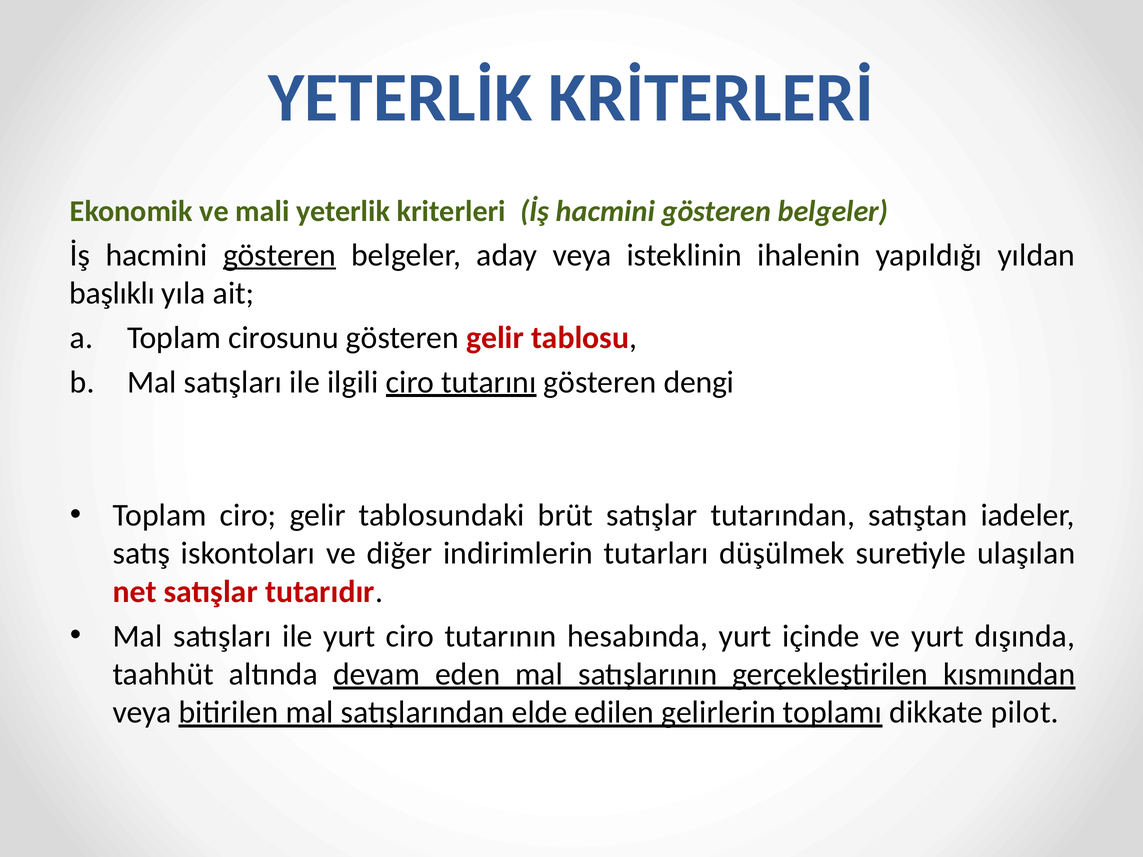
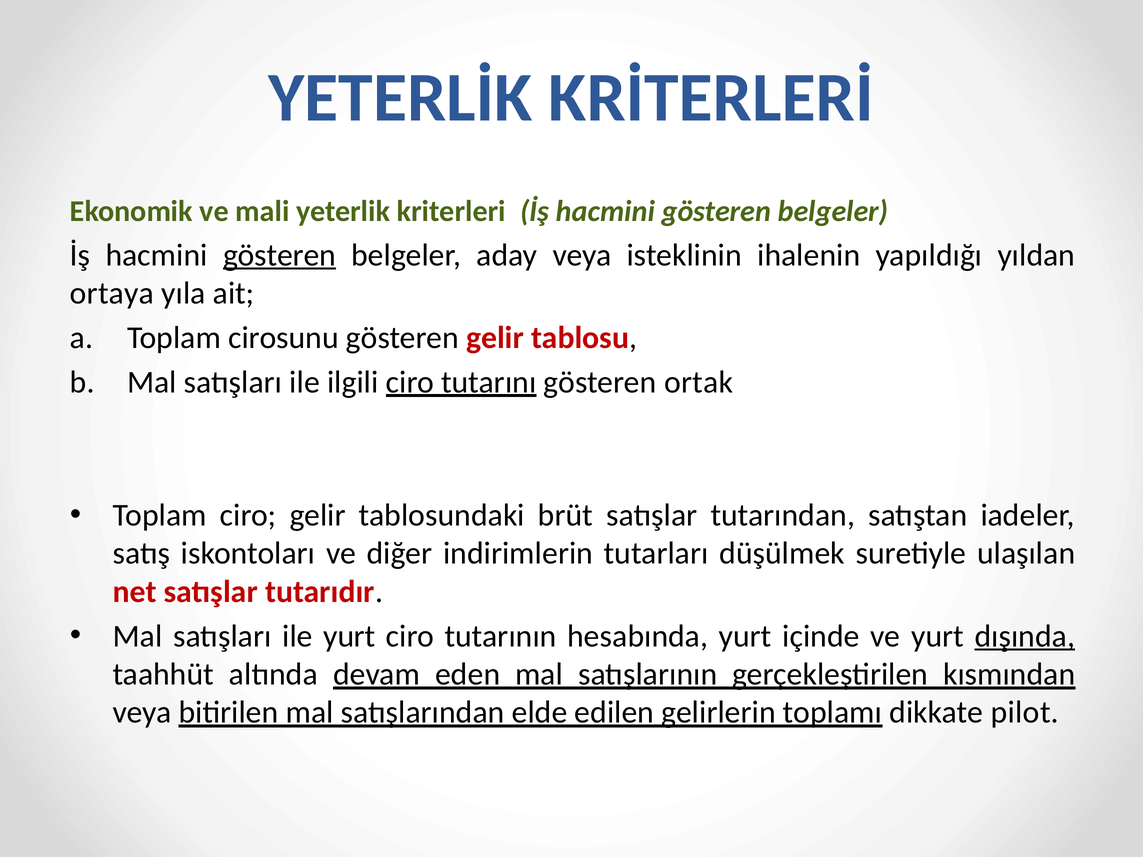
başlıklı: başlıklı -> ortaya
dengi: dengi -> ortak
dışında underline: none -> present
